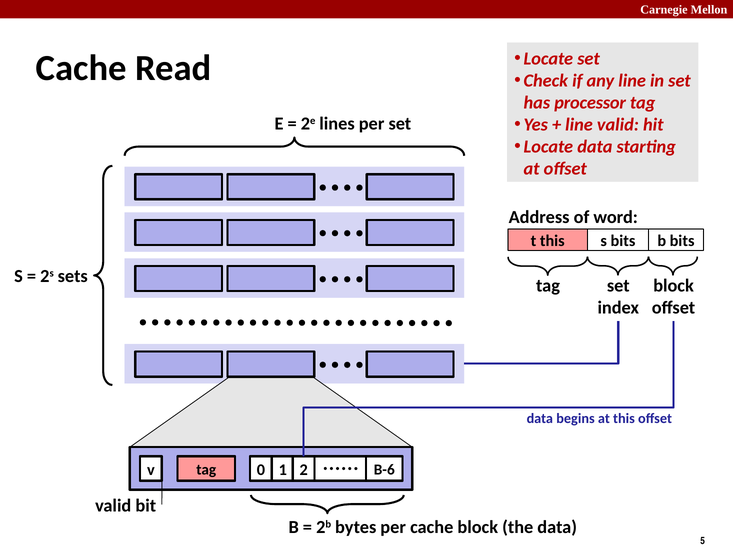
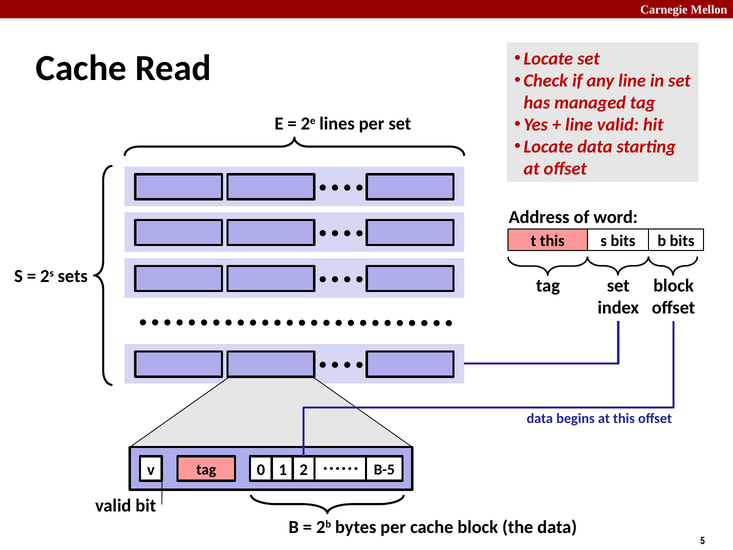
processor: processor -> managed
B-6: B-6 -> B-5
